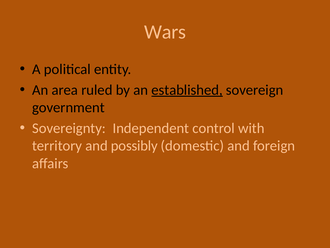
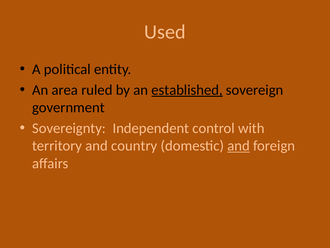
Wars: Wars -> Used
possibly: possibly -> country
and at (239, 146) underline: none -> present
